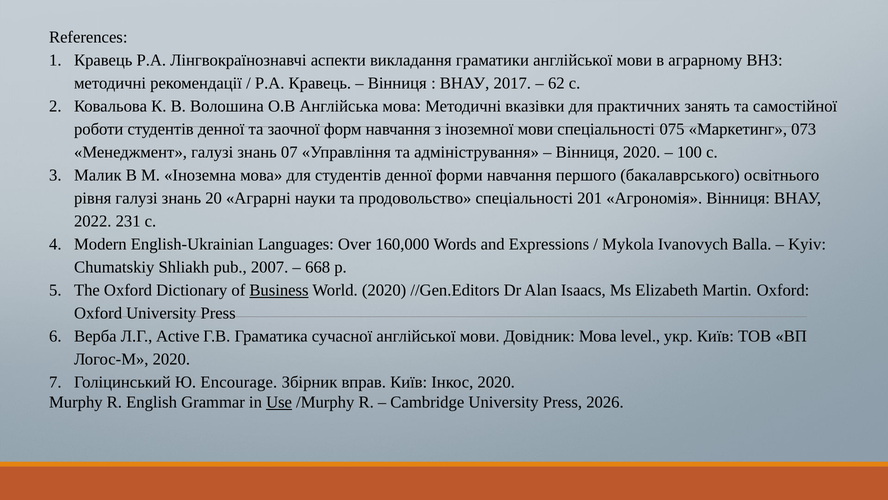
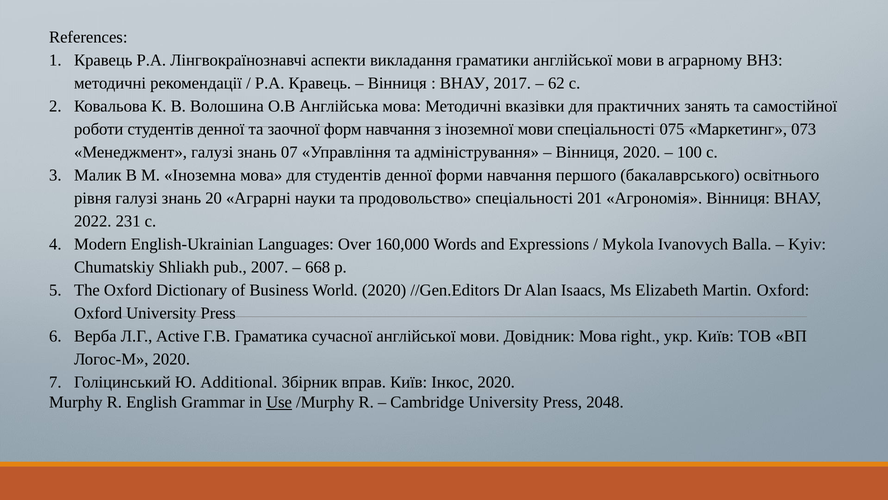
Business underline: present -> none
level: level -> right
Encourage: Encourage -> Additional
2026: 2026 -> 2048
